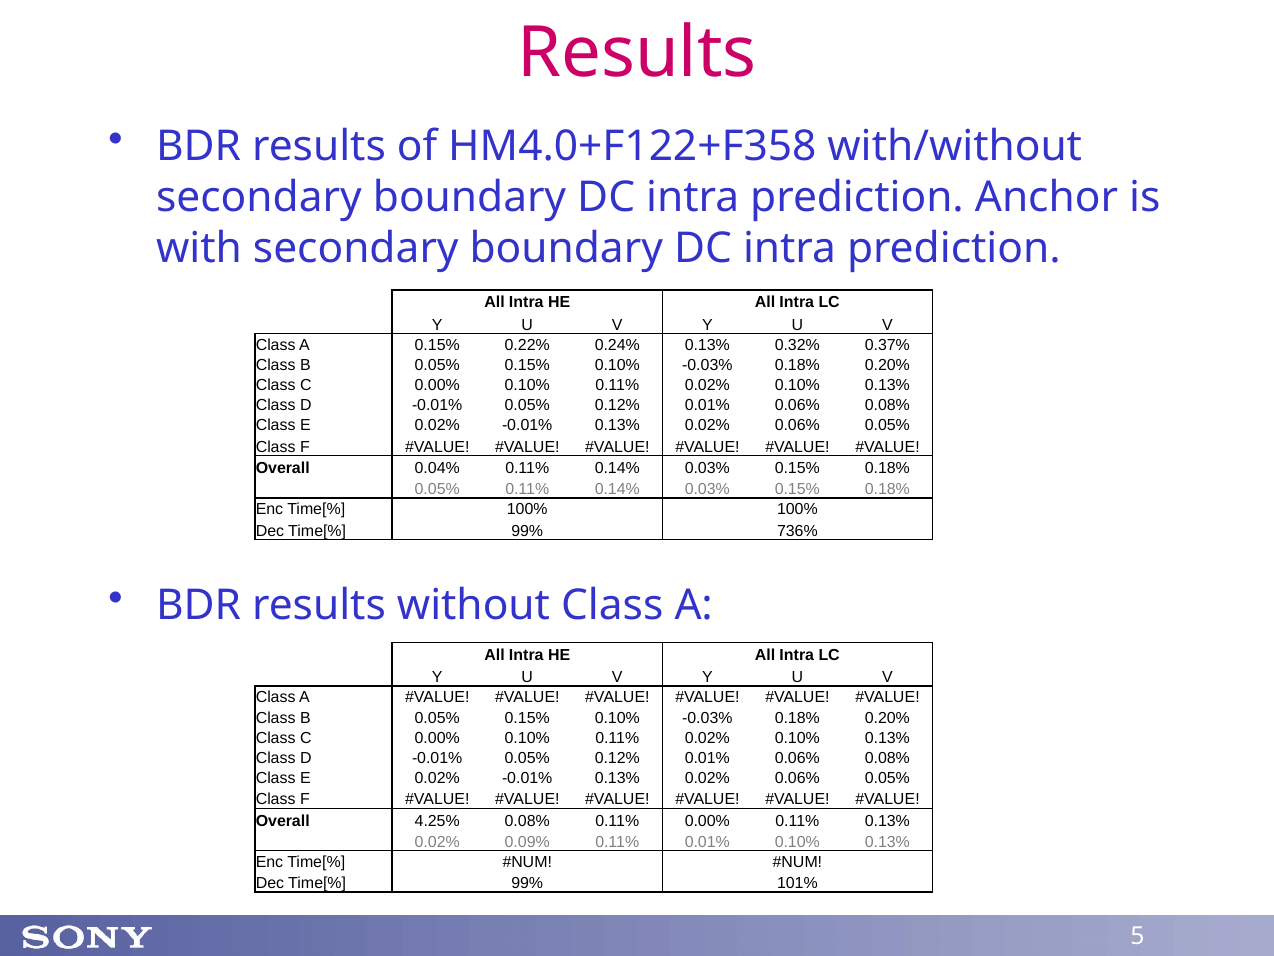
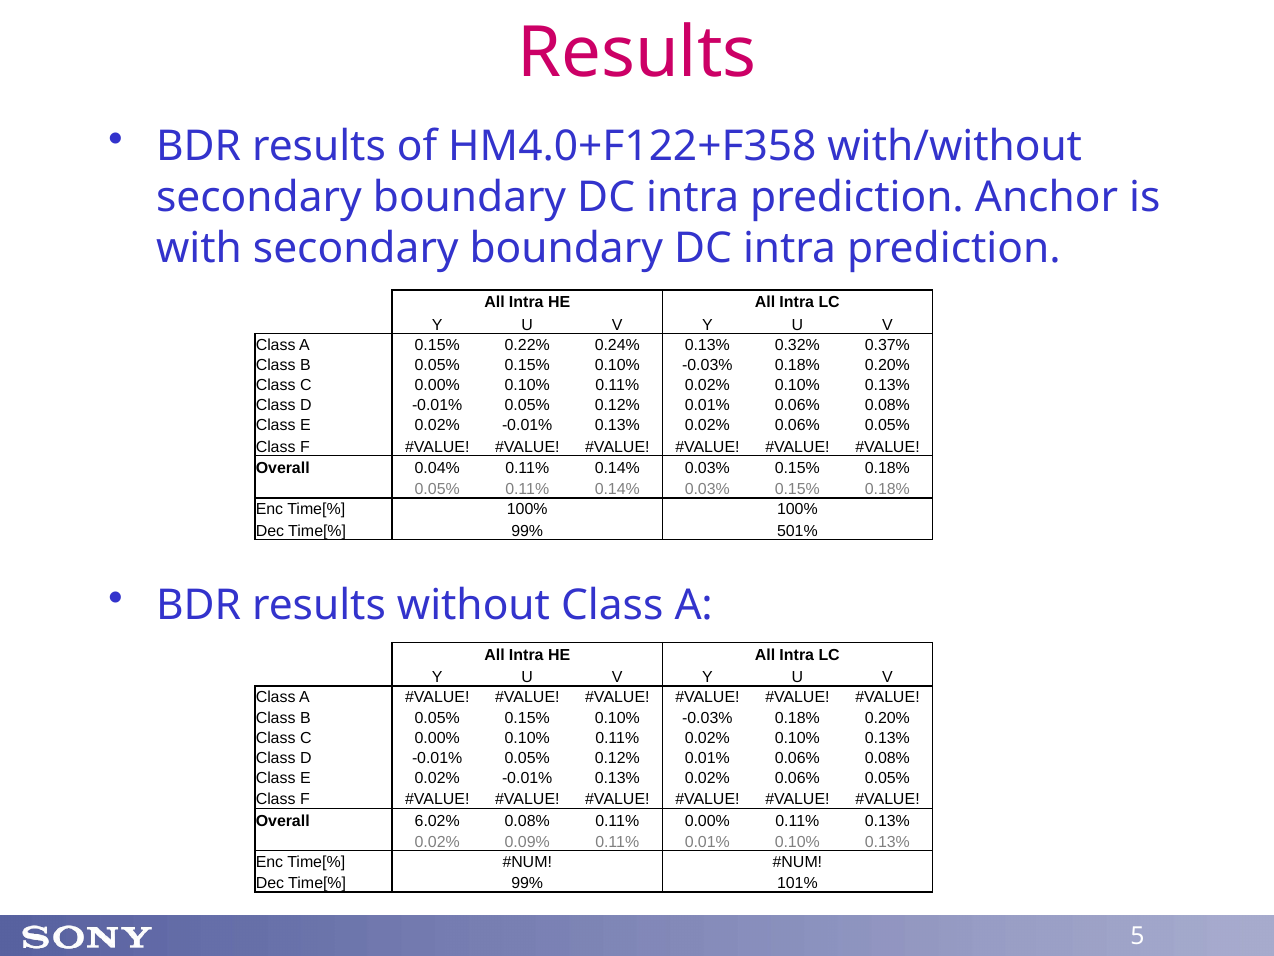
736%: 736% -> 501%
4.25%: 4.25% -> 6.02%
